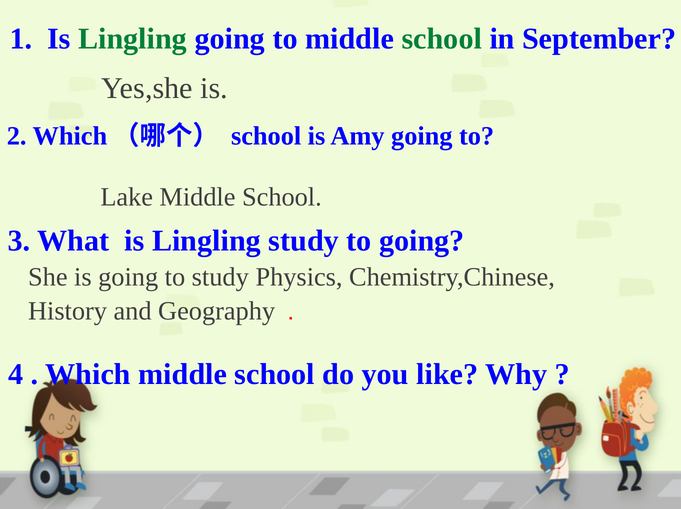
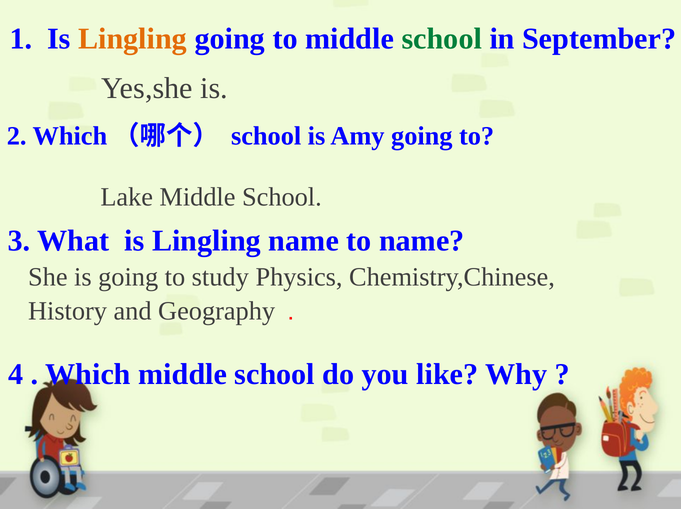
Lingling at (133, 39) colour: green -> orange
Lingling study: study -> name
to going: going -> name
